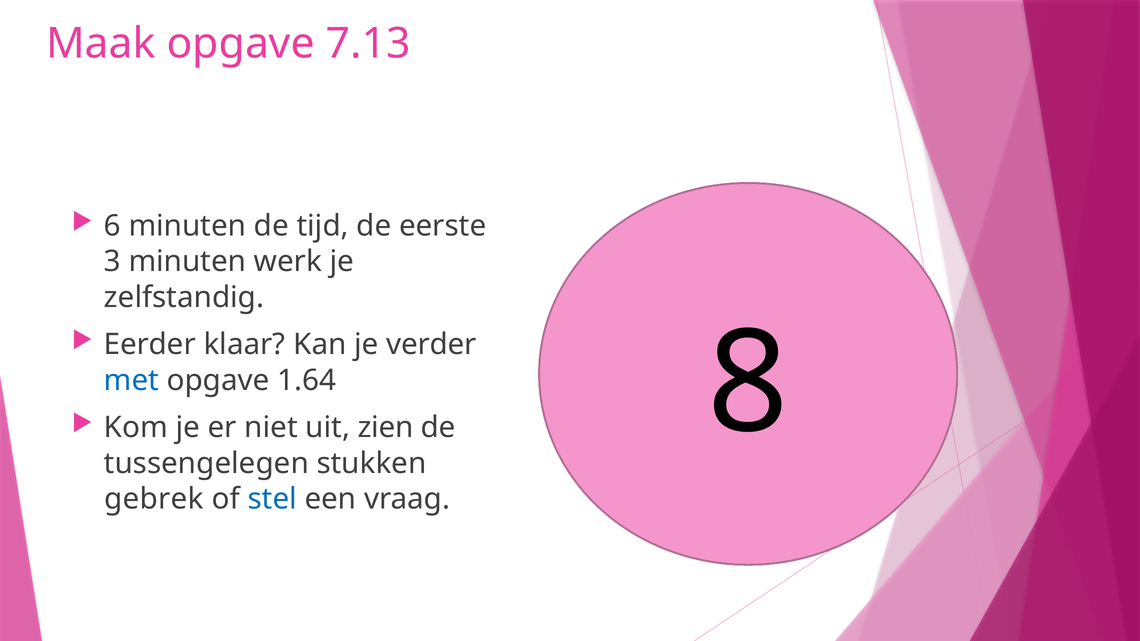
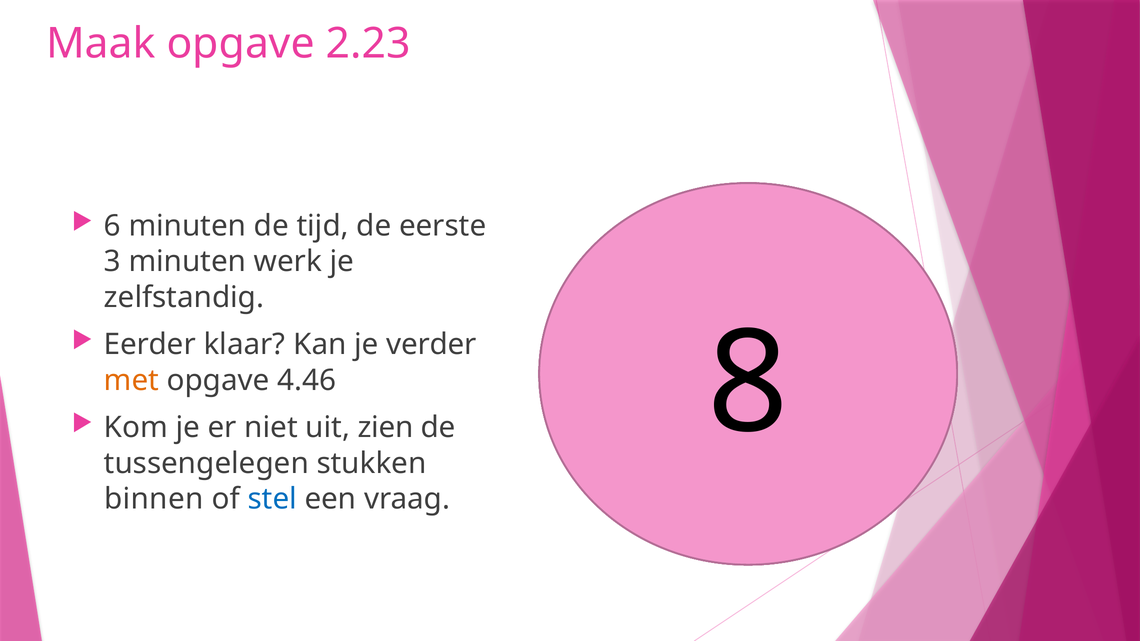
7.13: 7.13 -> 2.23
met colour: blue -> orange
1.64: 1.64 -> 4.46
gebrek: gebrek -> binnen
